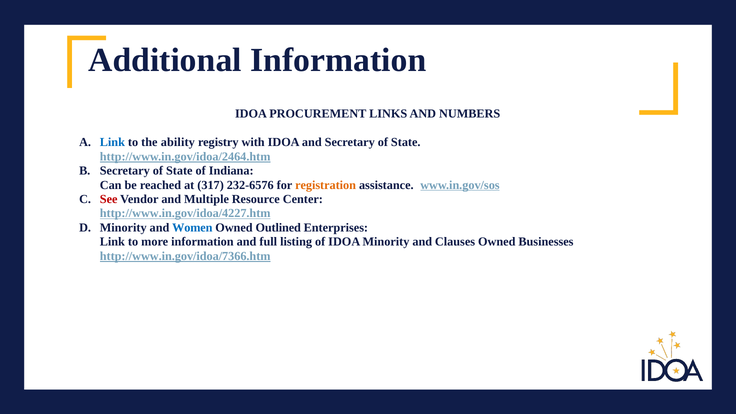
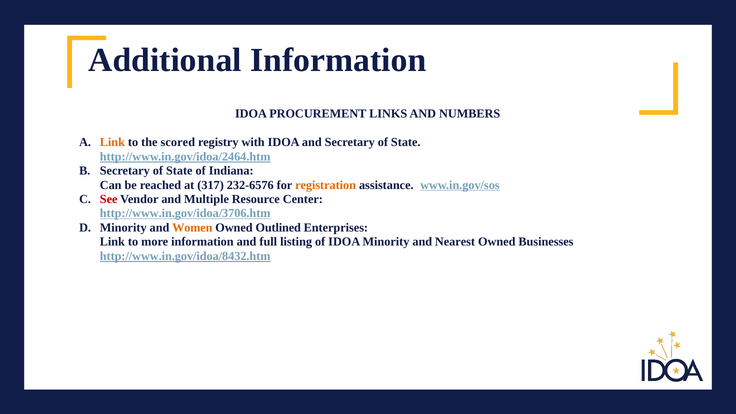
Link at (112, 142) colour: blue -> orange
ability: ability -> scored
http://www.in.gov/idoa/4227.htm: http://www.in.gov/idoa/4227.htm -> http://www.in.gov/idoa/3706.htm
Women colour: blue -> orange
Clauses: Clauses -> Nearest
http://www.in.gov/idoa/7366.htm: http://www.in.gov/idoa/7366.htm -> http://www.in.gov/idoa/8432.htm
